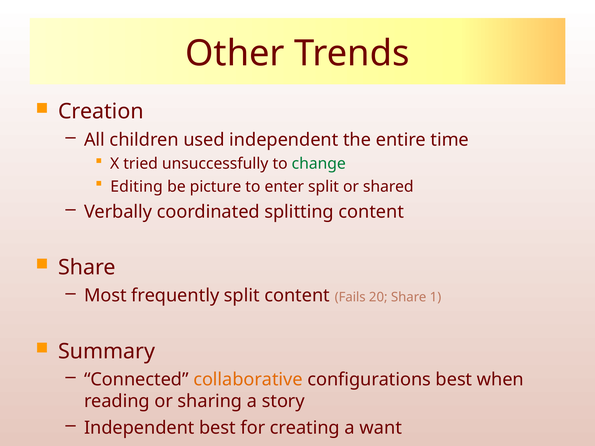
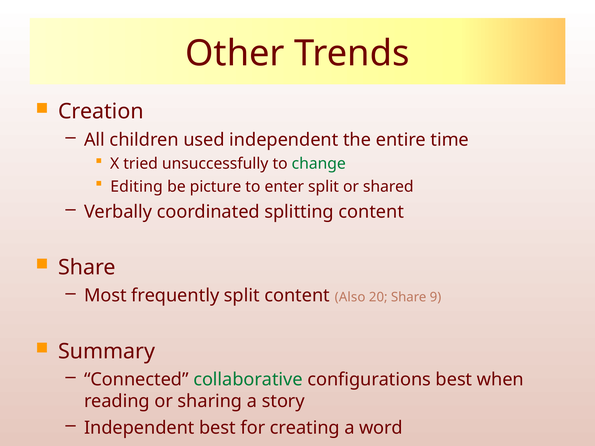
Fails: Fails -> Also
1: 1 -> 9
collaborative colour: orange -> green
want: want -> word
